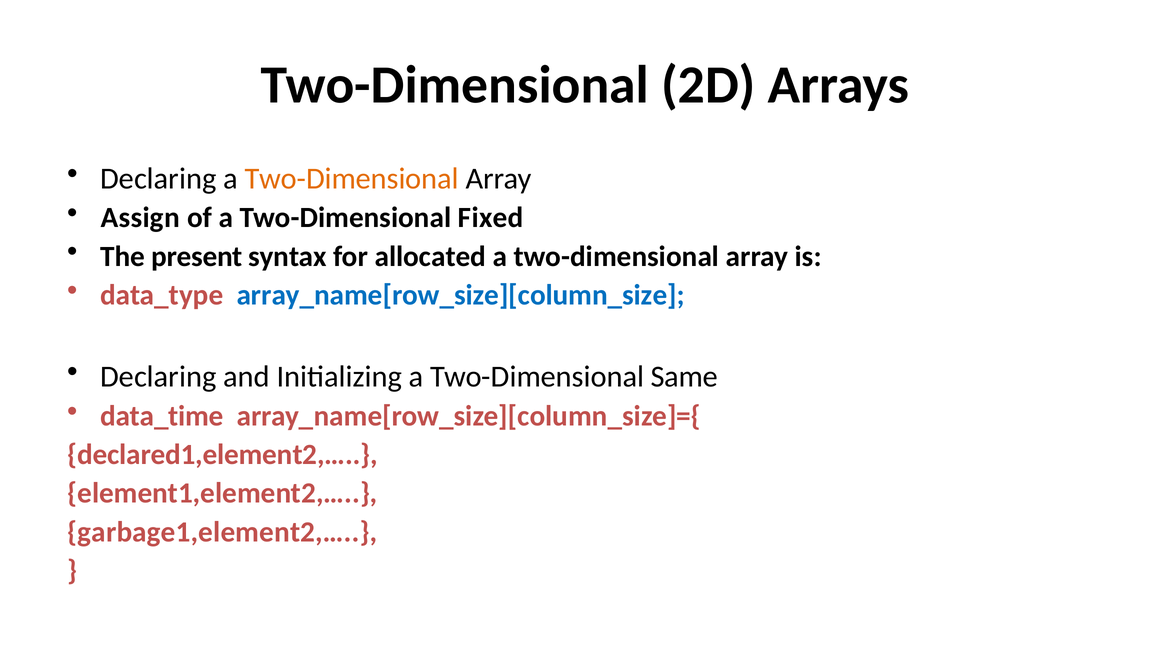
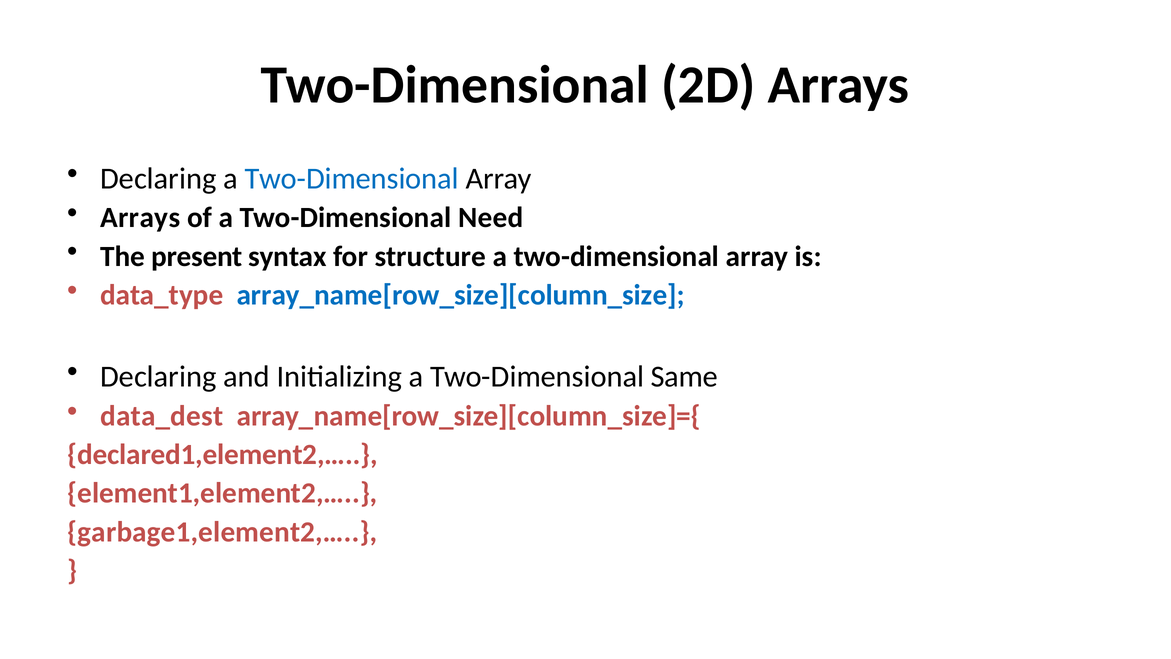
Two-Dimensional at (352, 179) colour: orange -> blue
Assign at (140, 218): Assign -> Arrays
Fixed: Fixed -> Need
allocated: allocated -> structure
data_time: data_time -> data_dest
